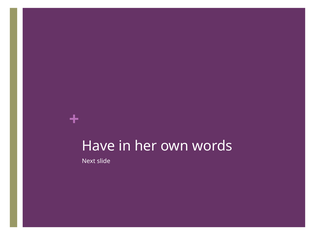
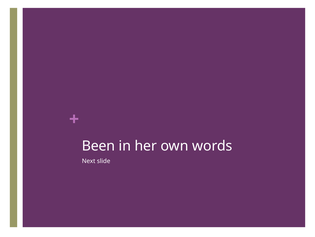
Have: Have -> Been
